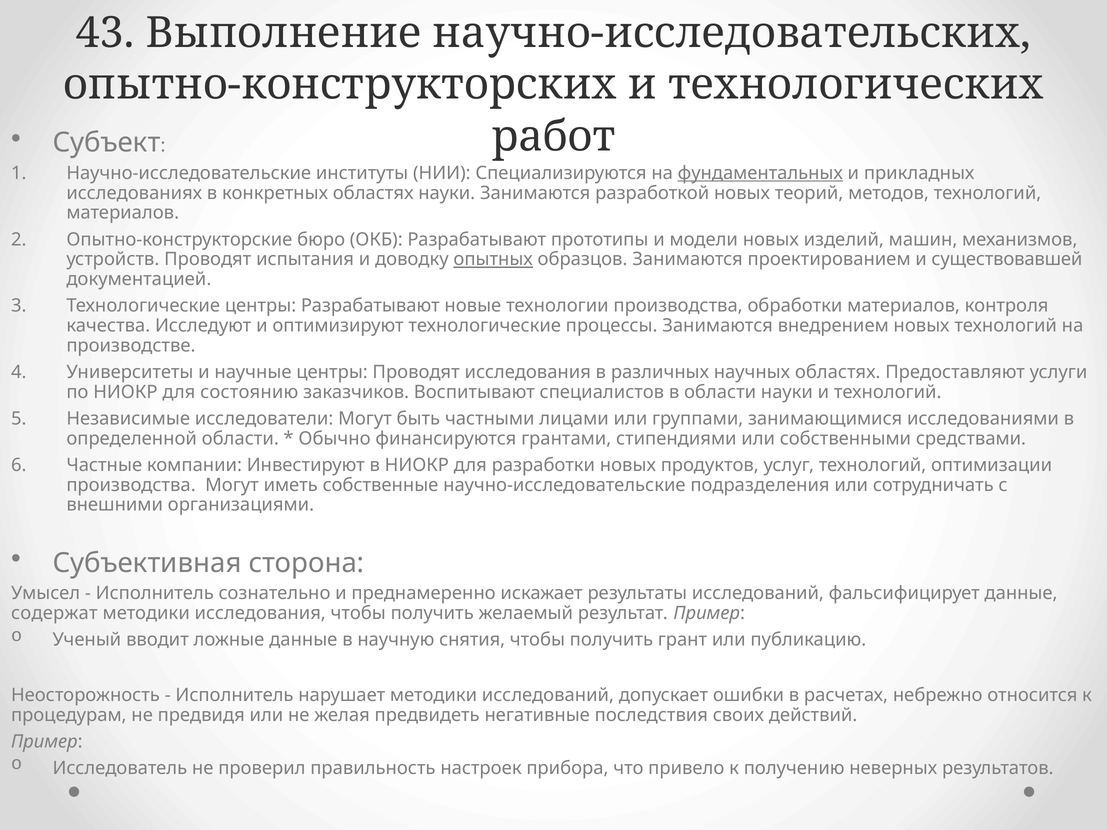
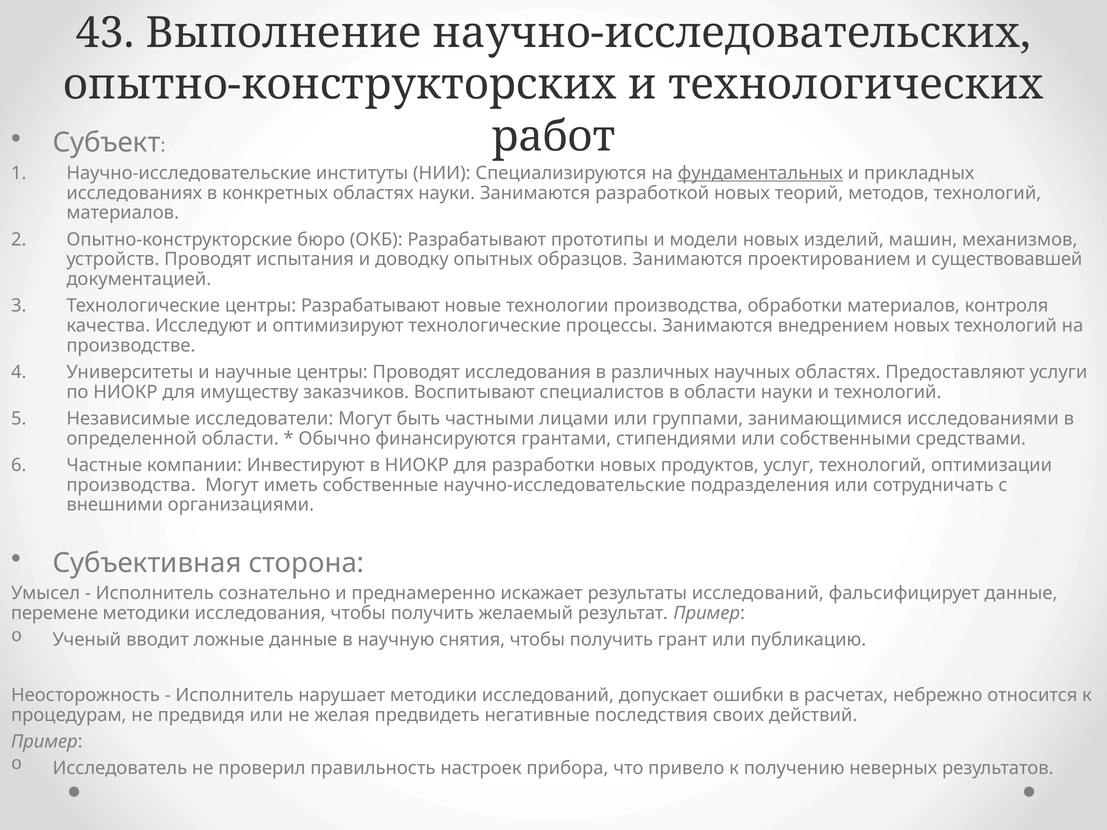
опытных underline: present -> none
состоянию: состоянию -> имуществу
содержат: содержат -> перемене
